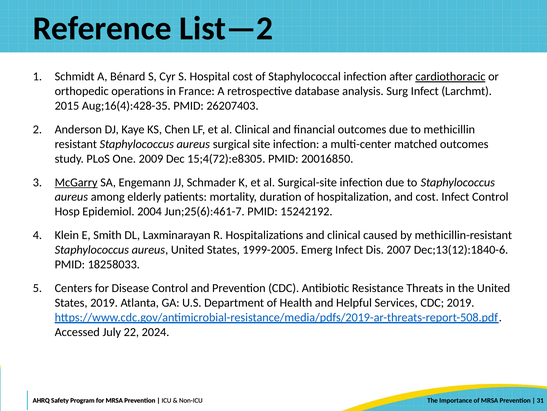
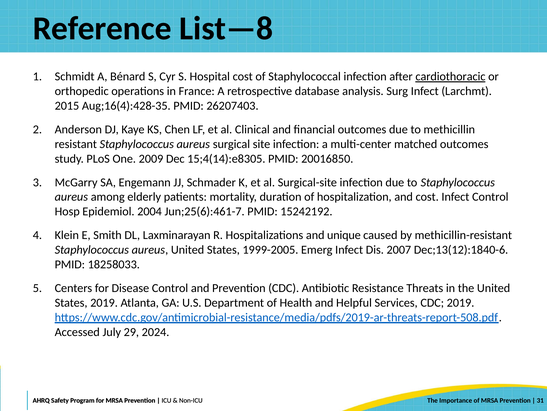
List—2: List—2 -> List—8
15;4(72):e8305: 15;4(72):e8305 -> 15;4(14):e8305
McGarry underline: present -> none
and clinical: clinical -> unique
22: 22 -> 29
